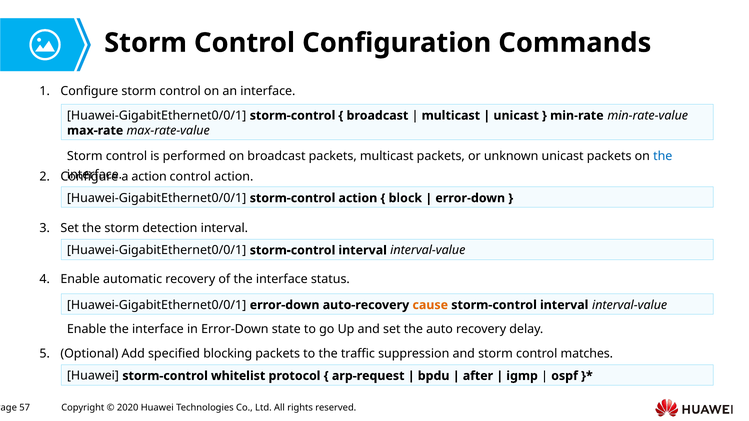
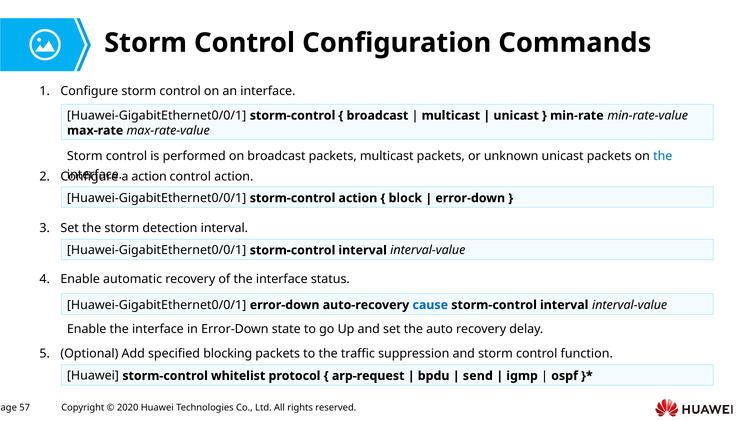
cause colour: orange -> blue
matches: matches -> function
after: after -> send
